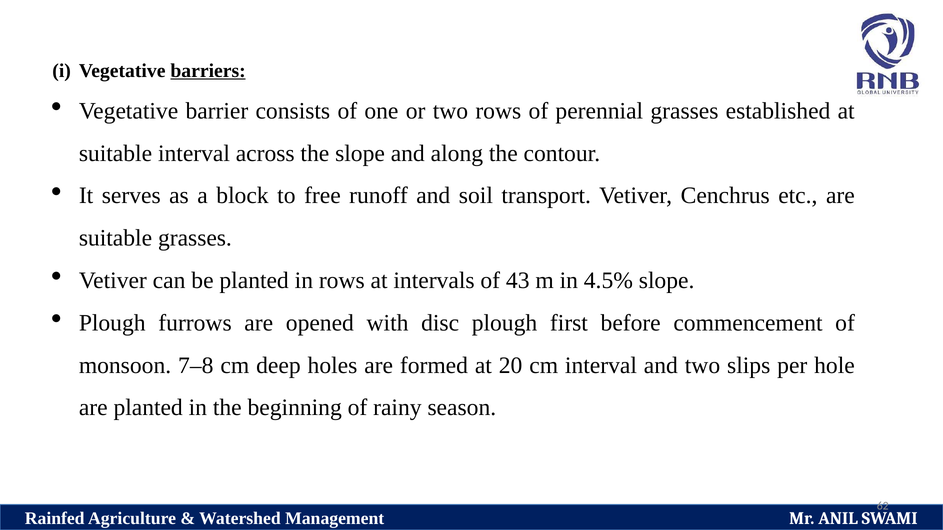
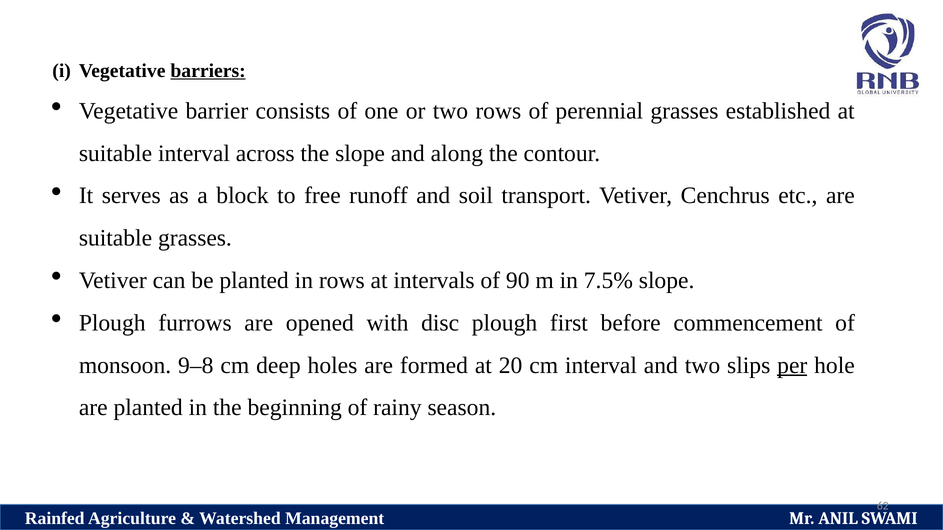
43: 43 -> 90
4.5%: 4.5% -> 7.5%
7–8: 7–8 -> 9–8
per underline: none -> present
